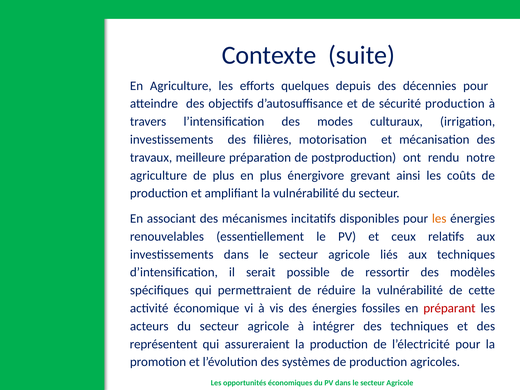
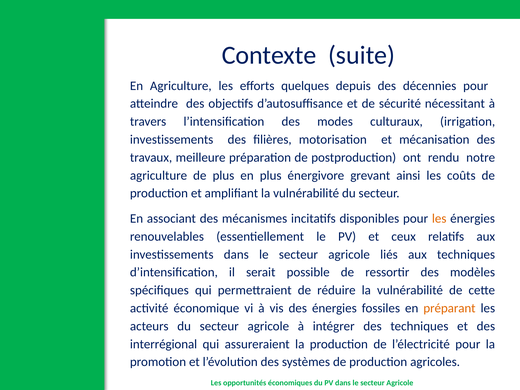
sécurité production: production -> nécessitant
préparant colour: red -> orange
représentent: représentent -> interrégional
